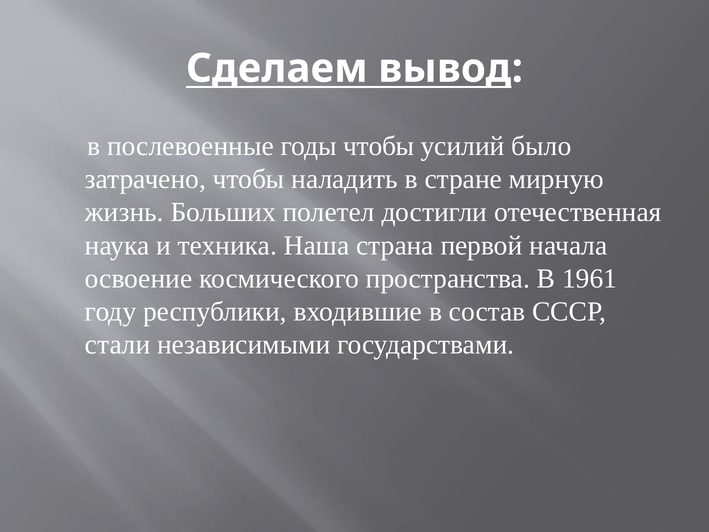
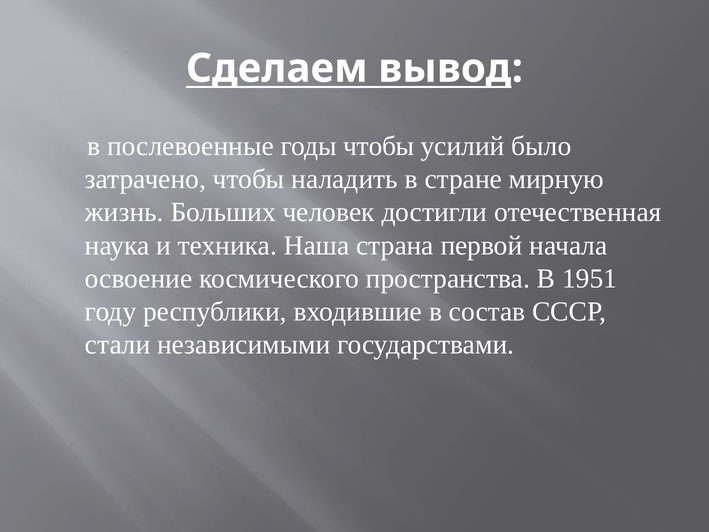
полетел: полетел -> человек
1961: 1961 -> 1951
